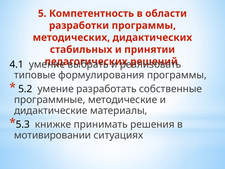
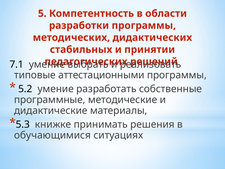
4.1: 4.1 -> 7.1
формулирования: формулирования -> аттестационными
мотивировании: мотивировании -> обучающимися
